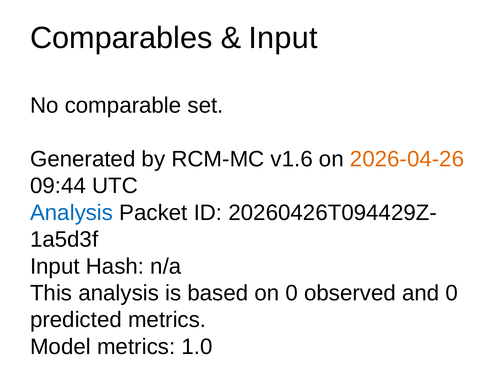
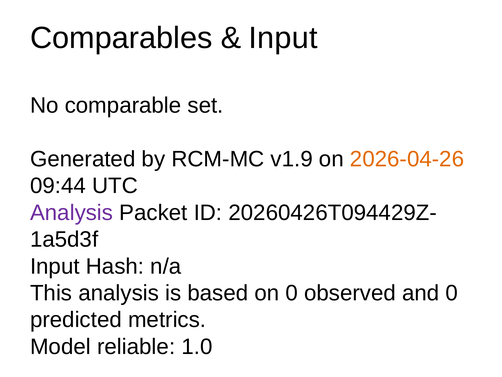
v1.6: v1.6 -> v1.9
Analysis at (72, 212) colour: blue -> purple
Model metrics: metrics -> reliable
